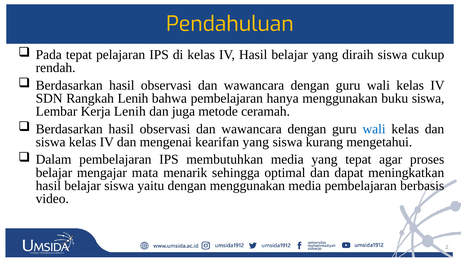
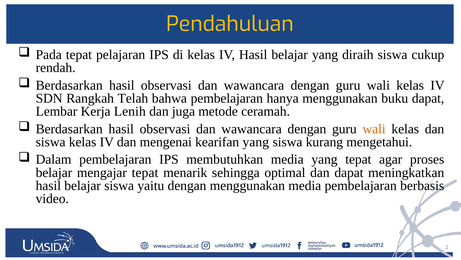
Rangkah Lenih: Lenih -> Telah
buku siswa: siswa -> dapat
wali at (374, 129) colour: blue -> orange
mengajar mata: mata -> tepat
